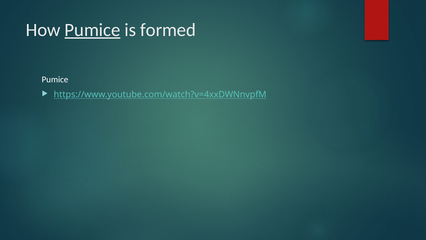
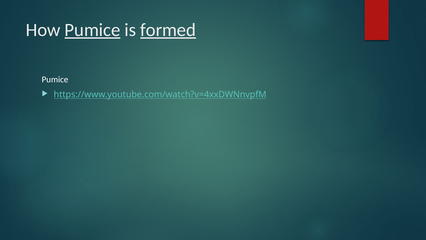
formed underline: none -> present
